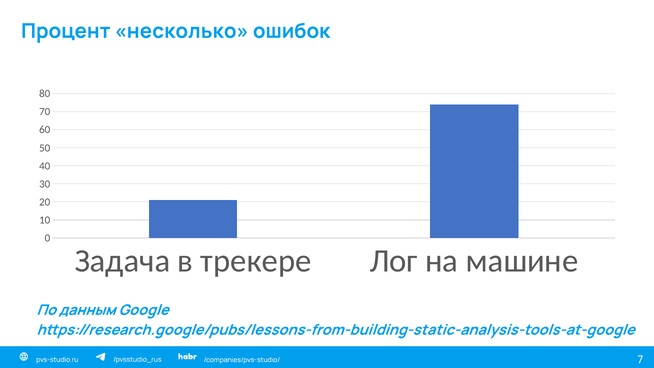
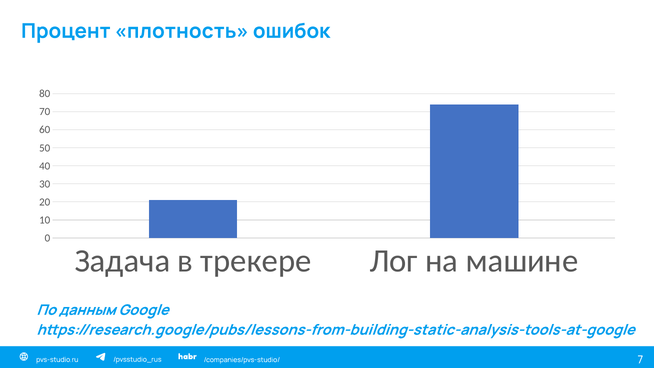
несколько: несколько -> плотность
